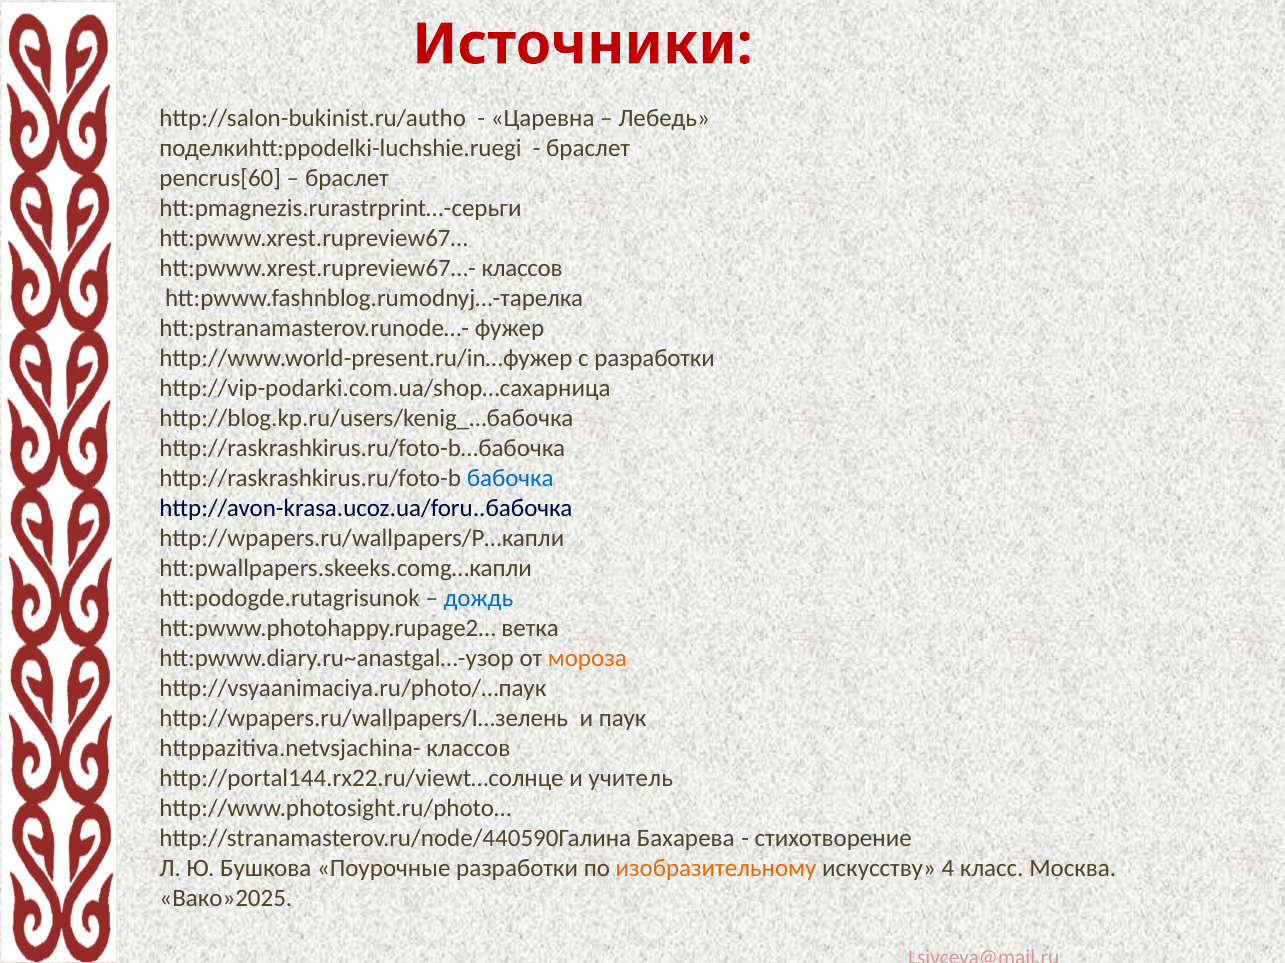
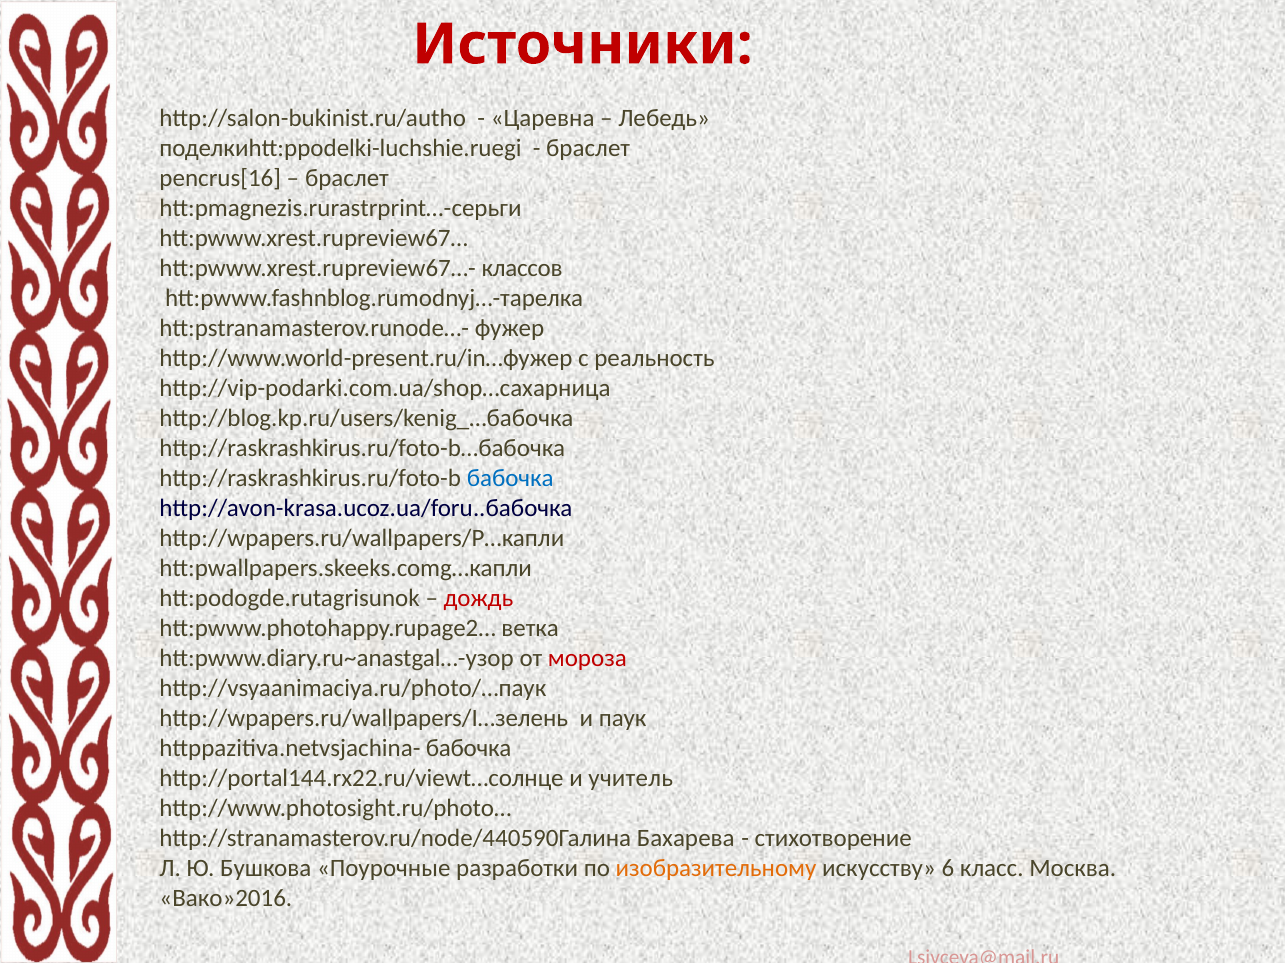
pencrus[60: pencrus[60 -> pencrus[16
с разработки: разработки -> реальность
дождь colour: blue -> red
мороза colour: orange -> red
httppazitiva.netvsjachina- классов: классов -> бабочка
4: 4 -> 6
Вако»2025: Вако»2025 -> Вако»2016
